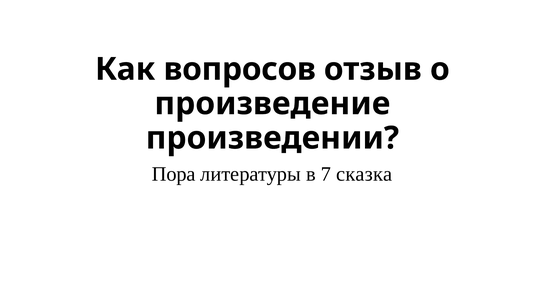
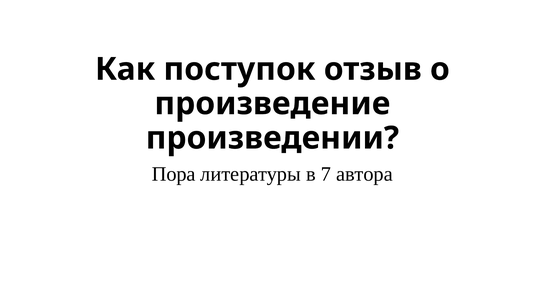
вопросов: вопросов -> поступок
сказка: сказка -> автора
